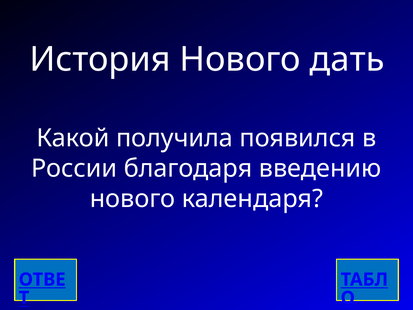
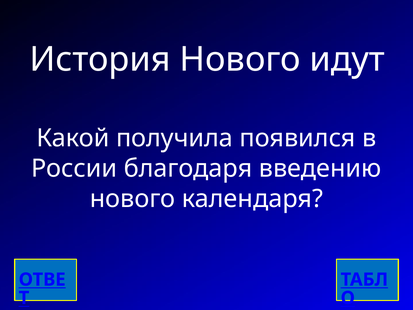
дать: дать -> идут
